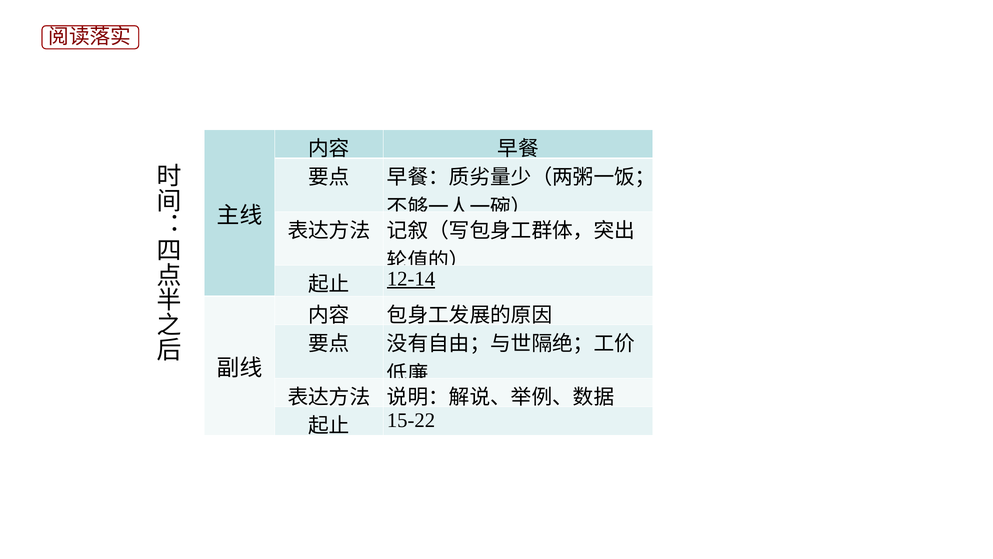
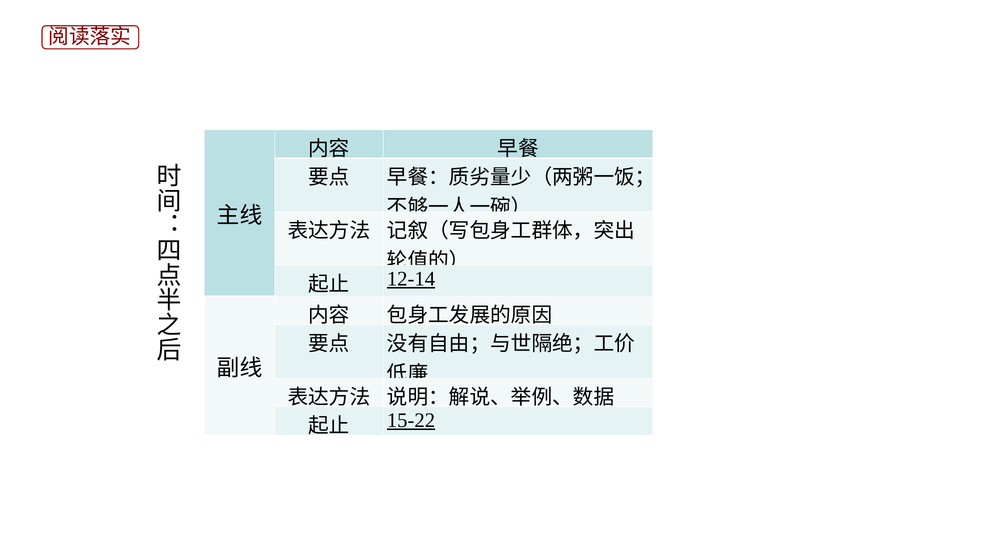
15-22 underline: none -> present
